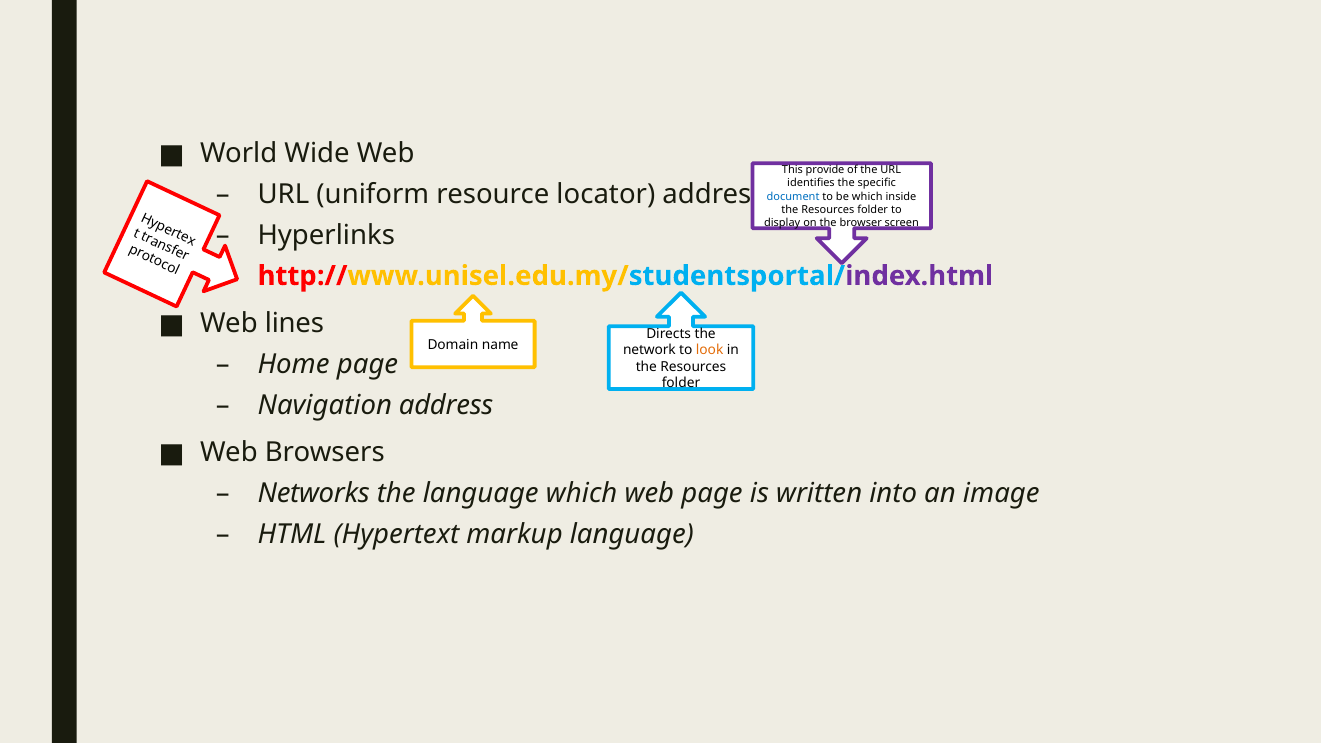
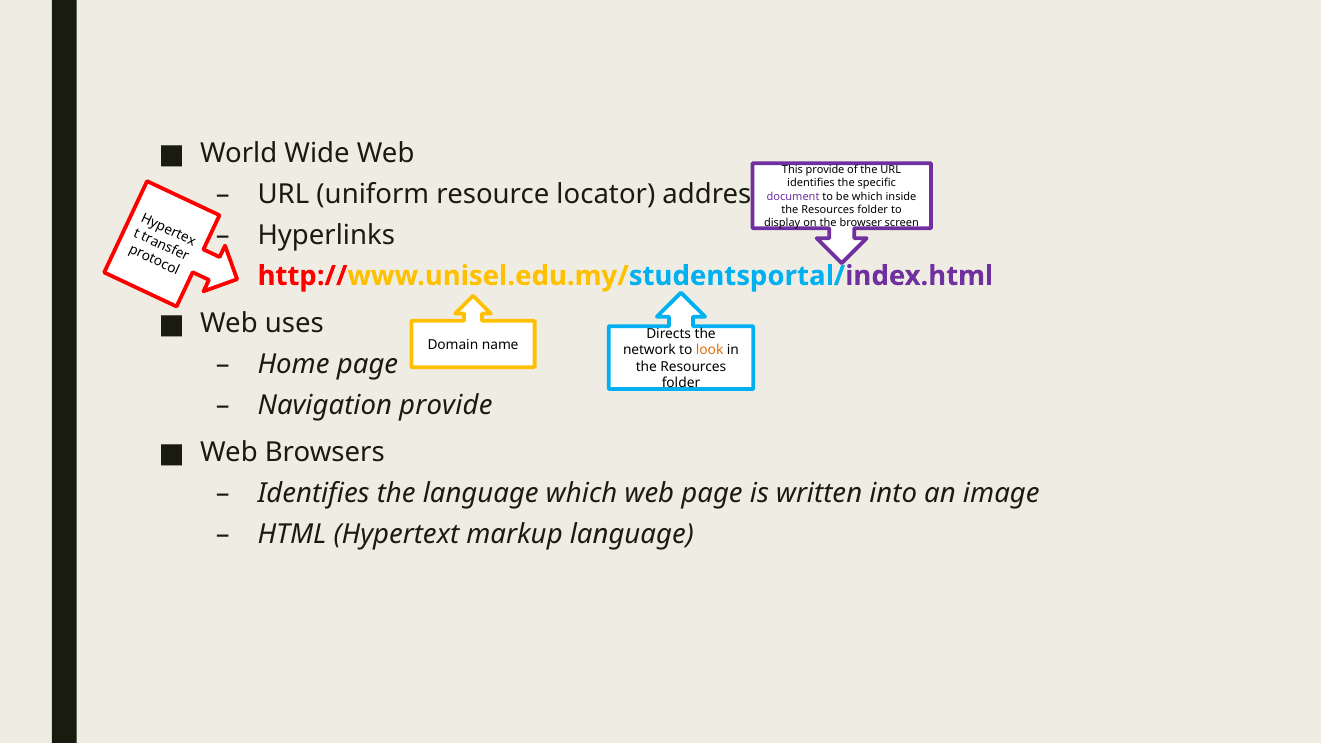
document colour: blue -> purple
lines: lines -> uses
Navigation address: address -> provide
Networks at (314, 493): Networks -> Identifies
